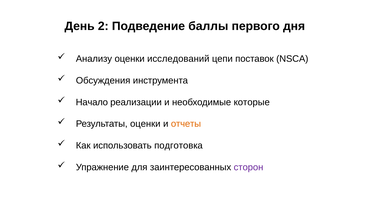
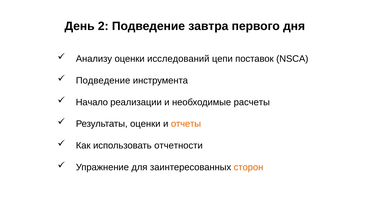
баллы: баллы -> завтра
Обсуждения at (103, 80): Обсуждения -> Подведение
которые: которые -> расчеты
подготовка: подготовка -> отчетности
сторон colour: purple -> orange
